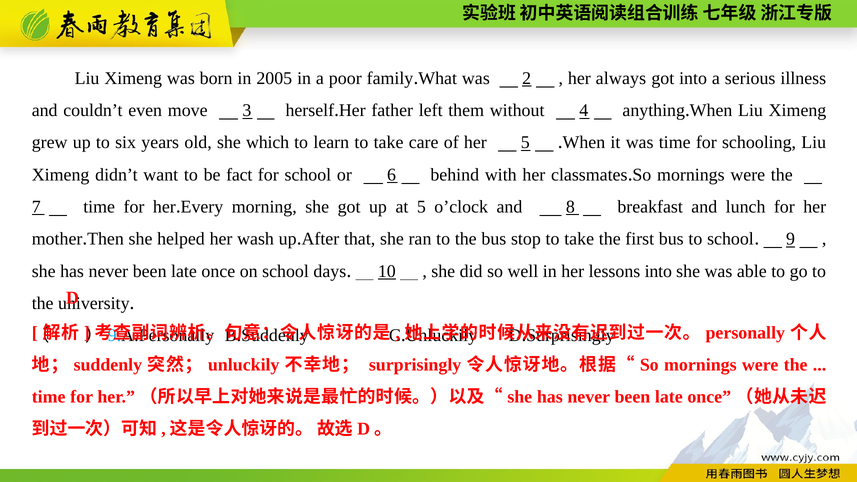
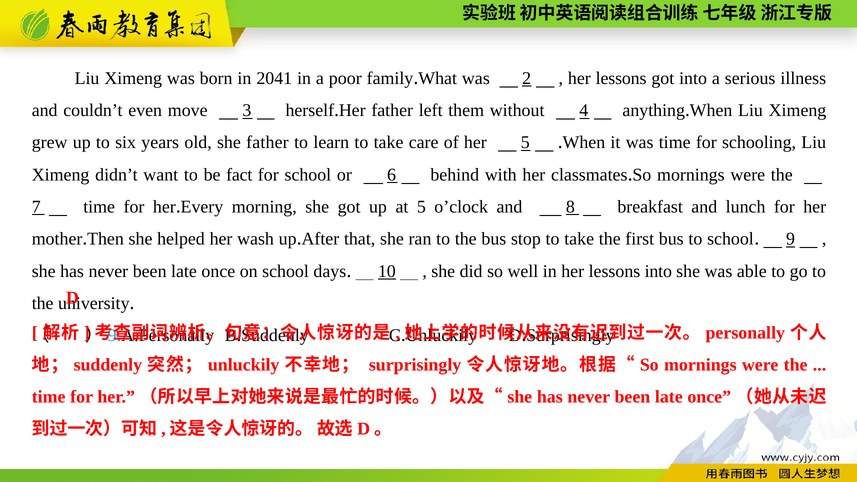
2005: 2005 -> 2041
always at (621, 78): always -> lessons
she which: which -> father
